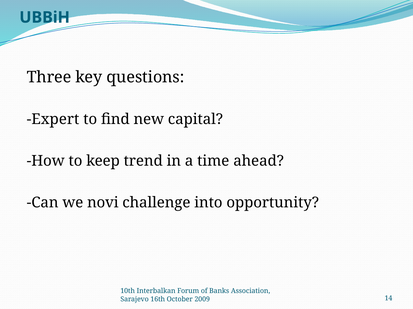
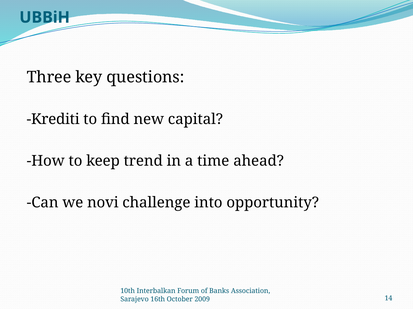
Expert: Expert -> Krediti
